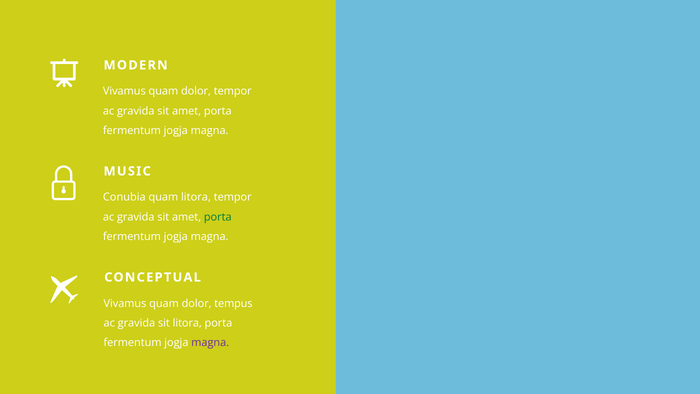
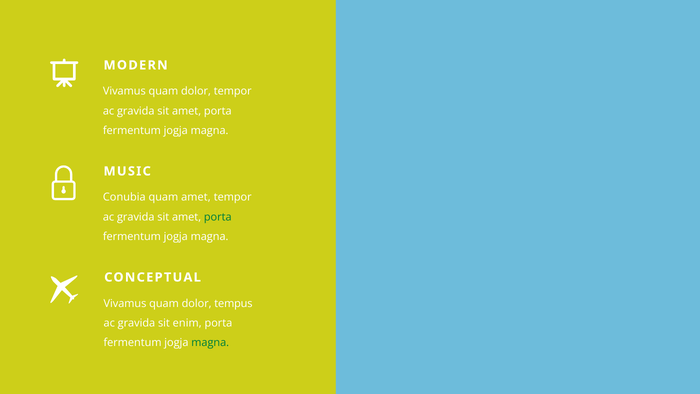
quam litora: litora -> amet
sit litora: litora -> enim
magna at (210, 343) colour: purple -> green
